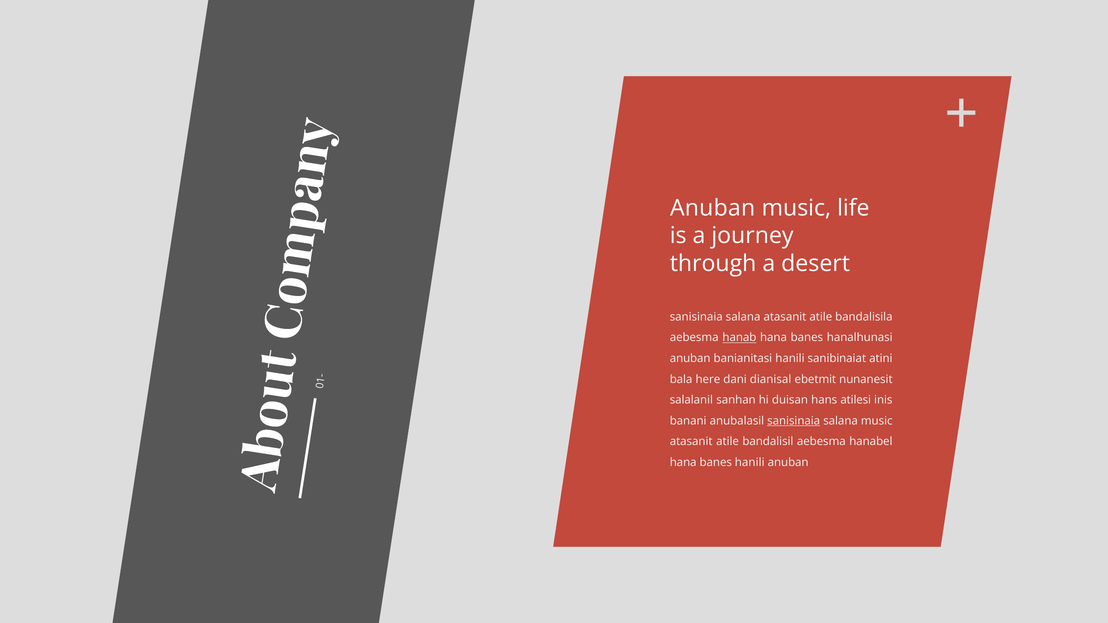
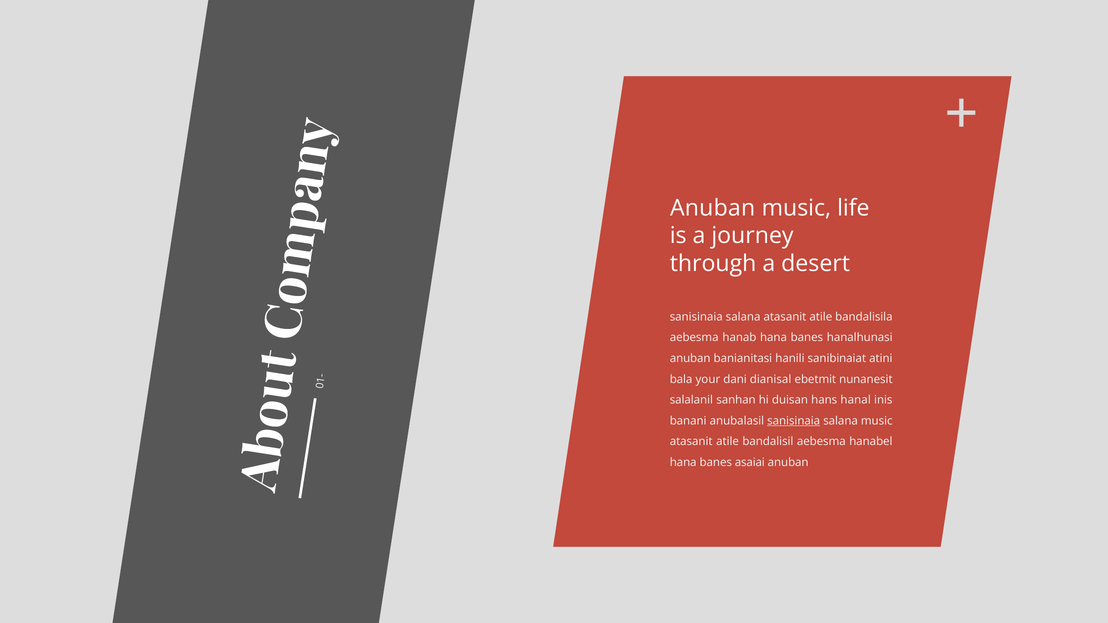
hanab underline: present -> none
here: here -> your
atilesi: atilesi -> hanal
banes hanili: hanili -> asaiai
